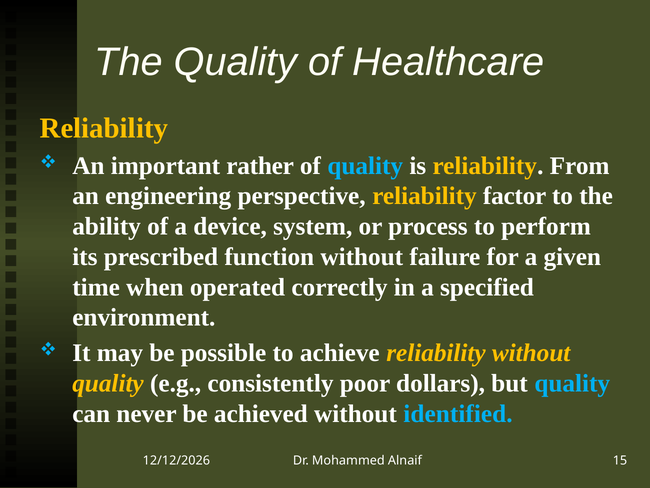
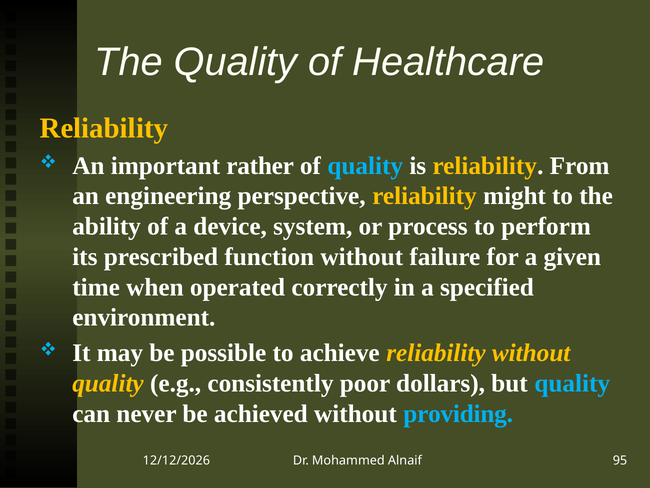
factor: factor -> might
identified: identified -> providing
15: 15 -> 95
